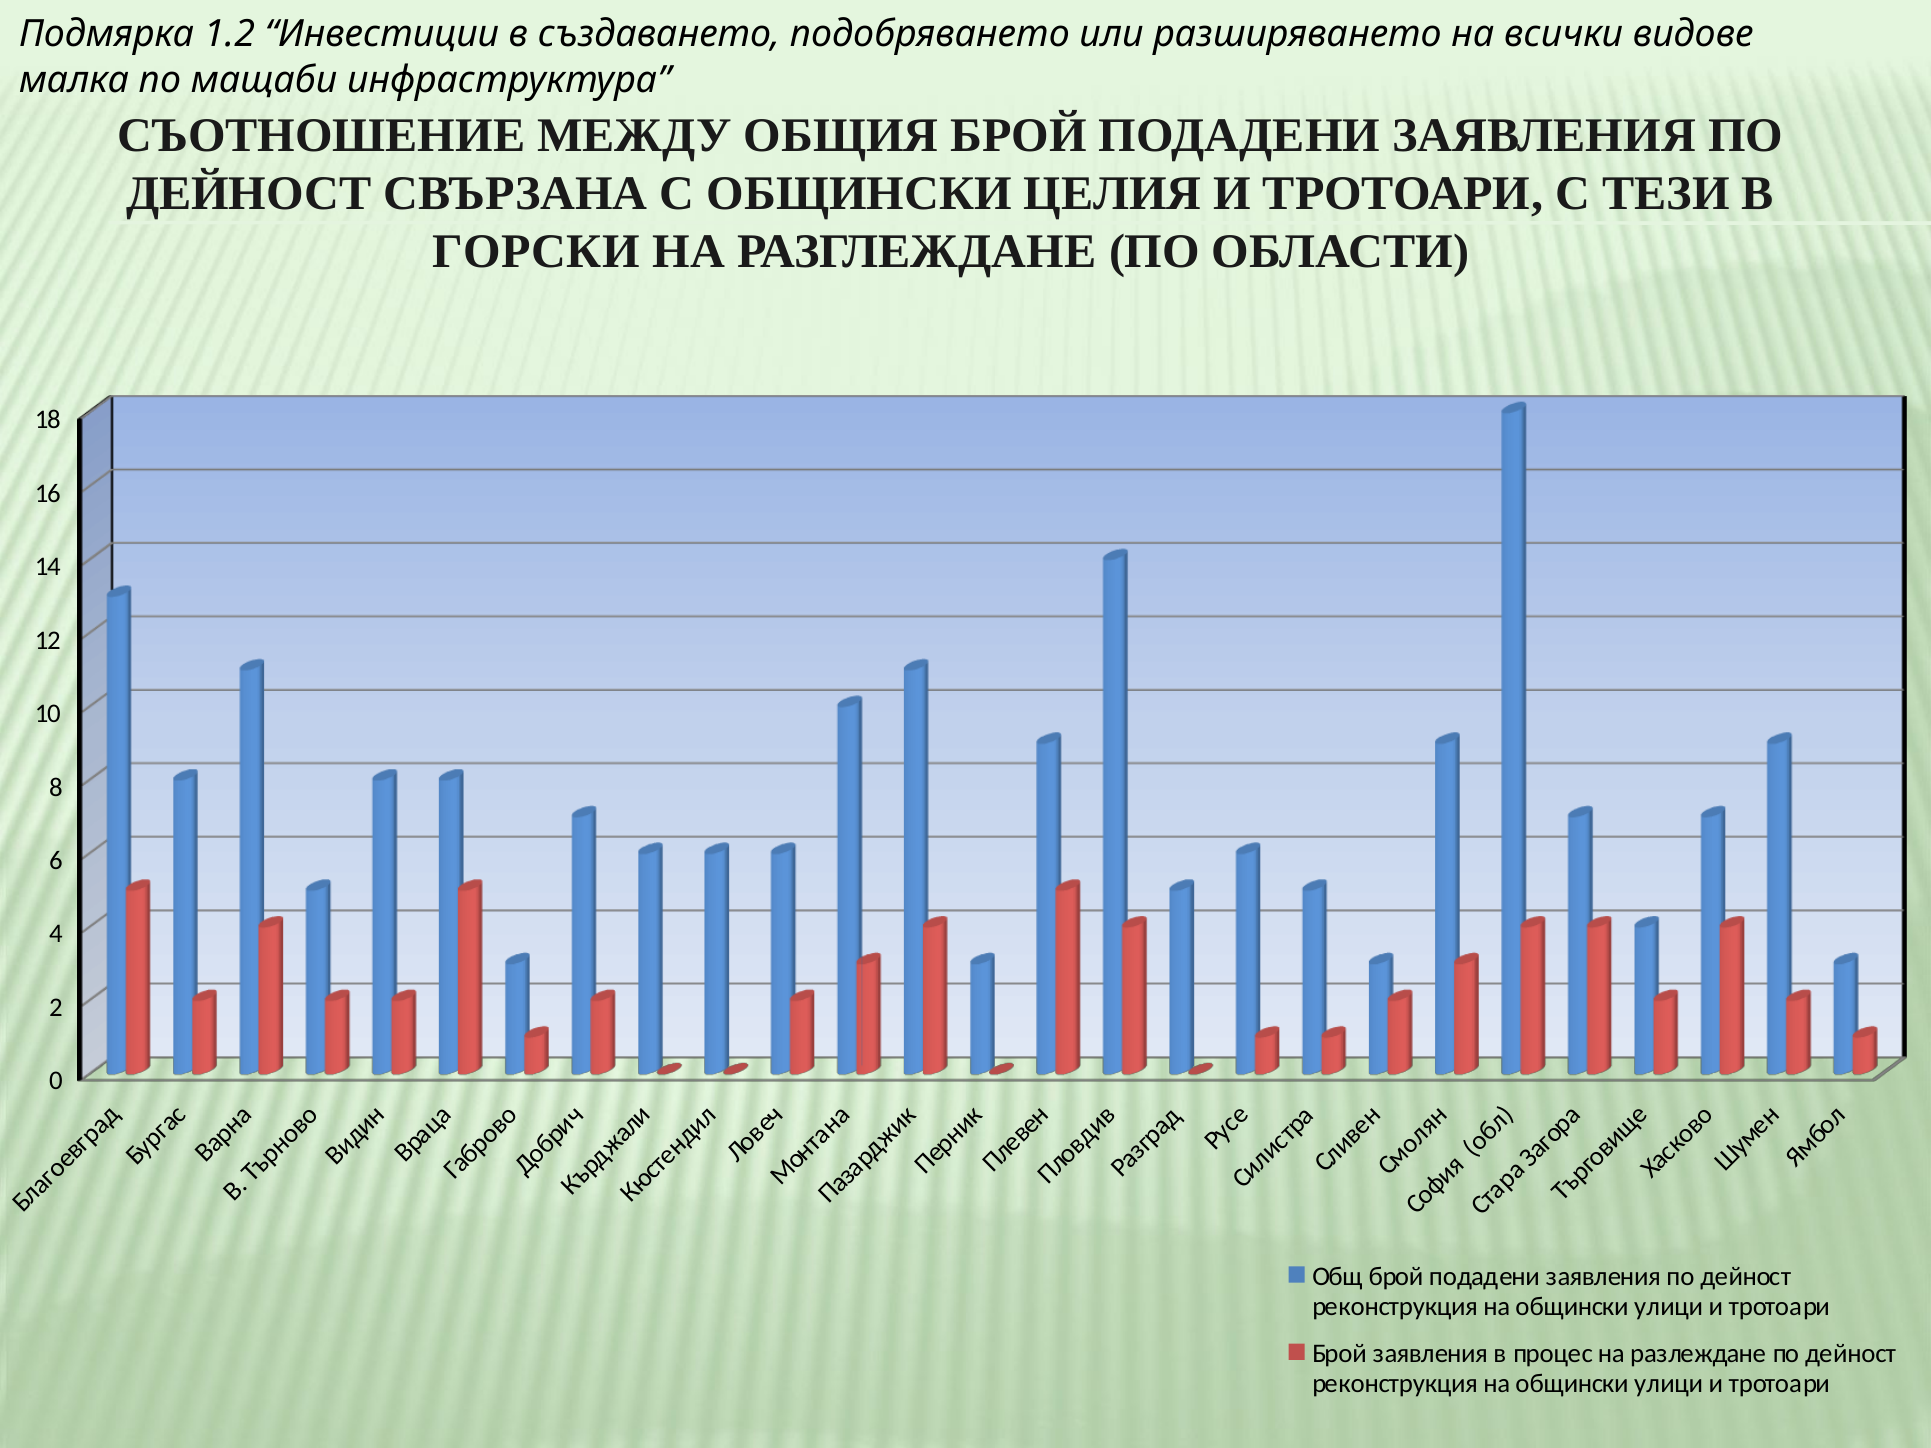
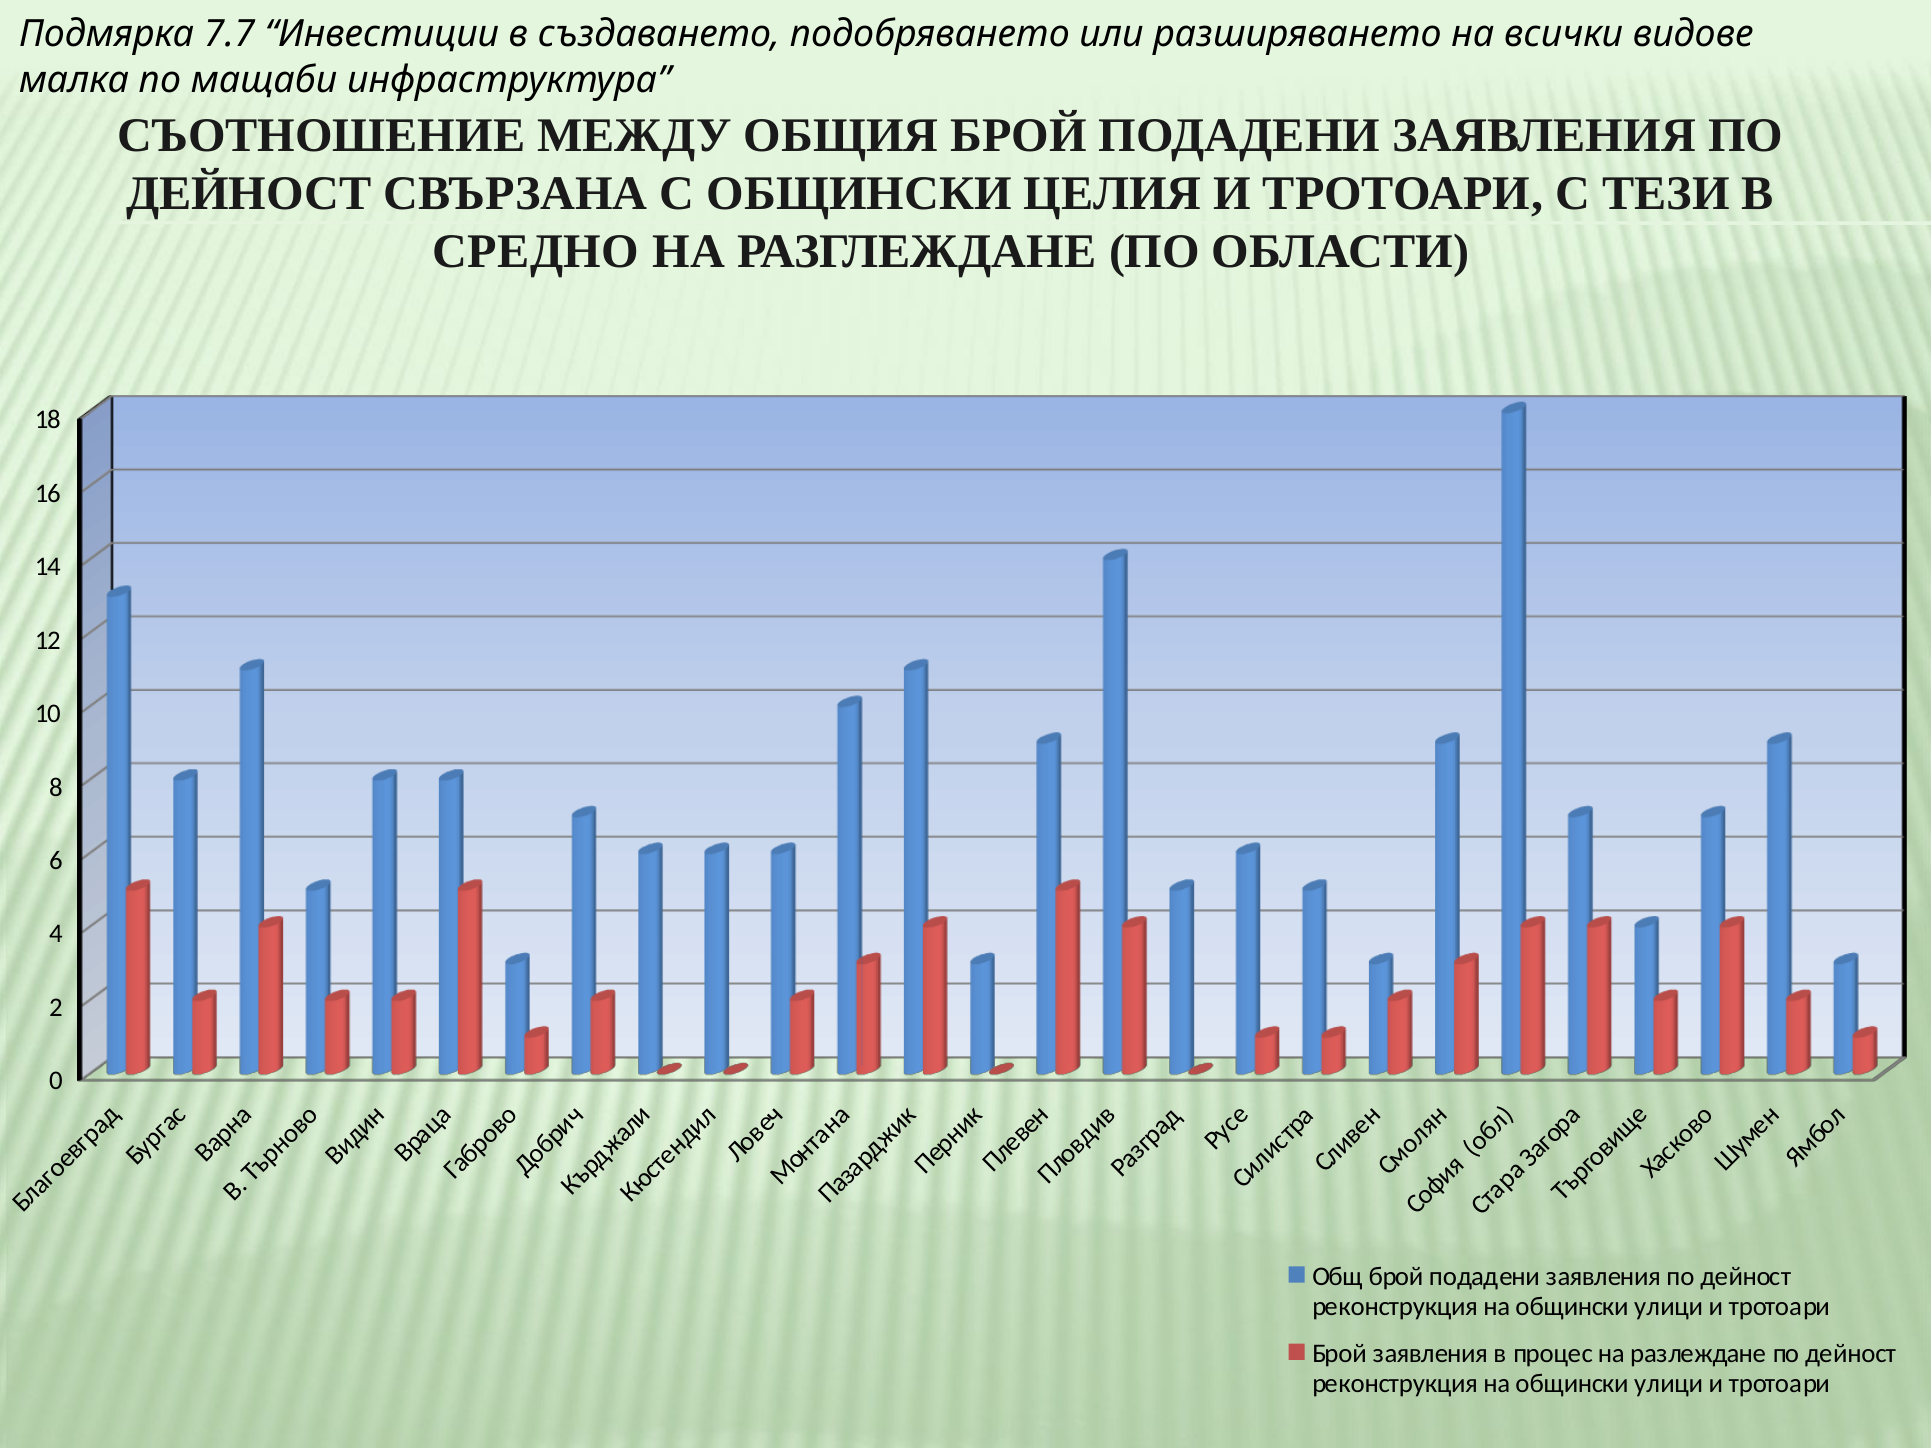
1.2: 1.2 -> 7.7
ГОРСКИ: ГОРСКИ -> СРЕДНО
